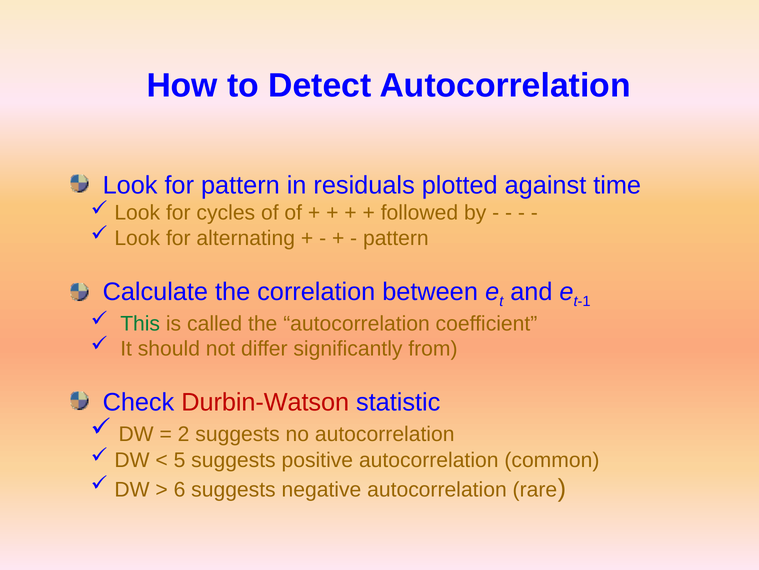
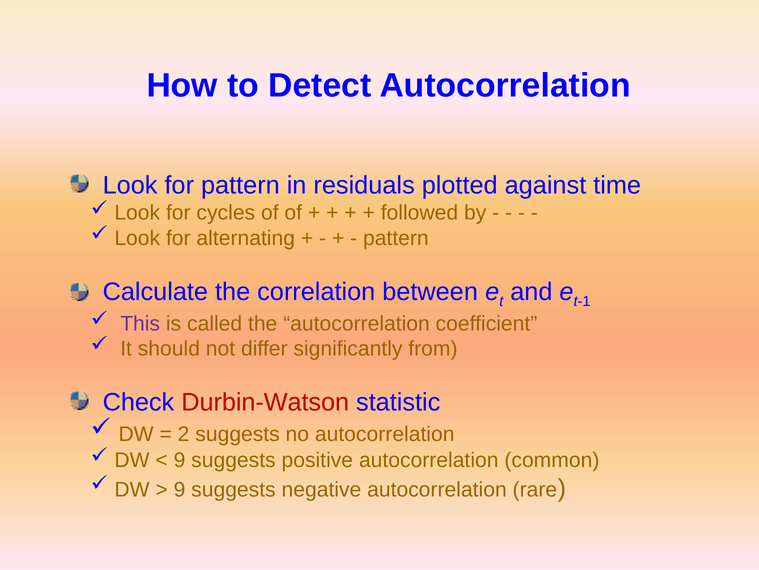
This colour: green -> purple
5 at (180, 460): 5 -> 9
6 at (180, 489): 6 -> 9
